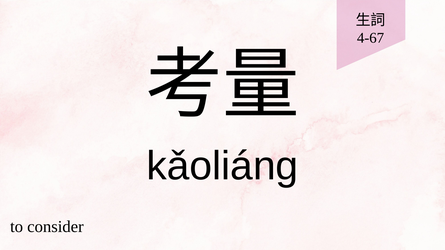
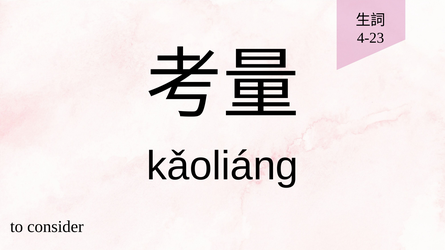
4-67: 4-67 -> 4-23
